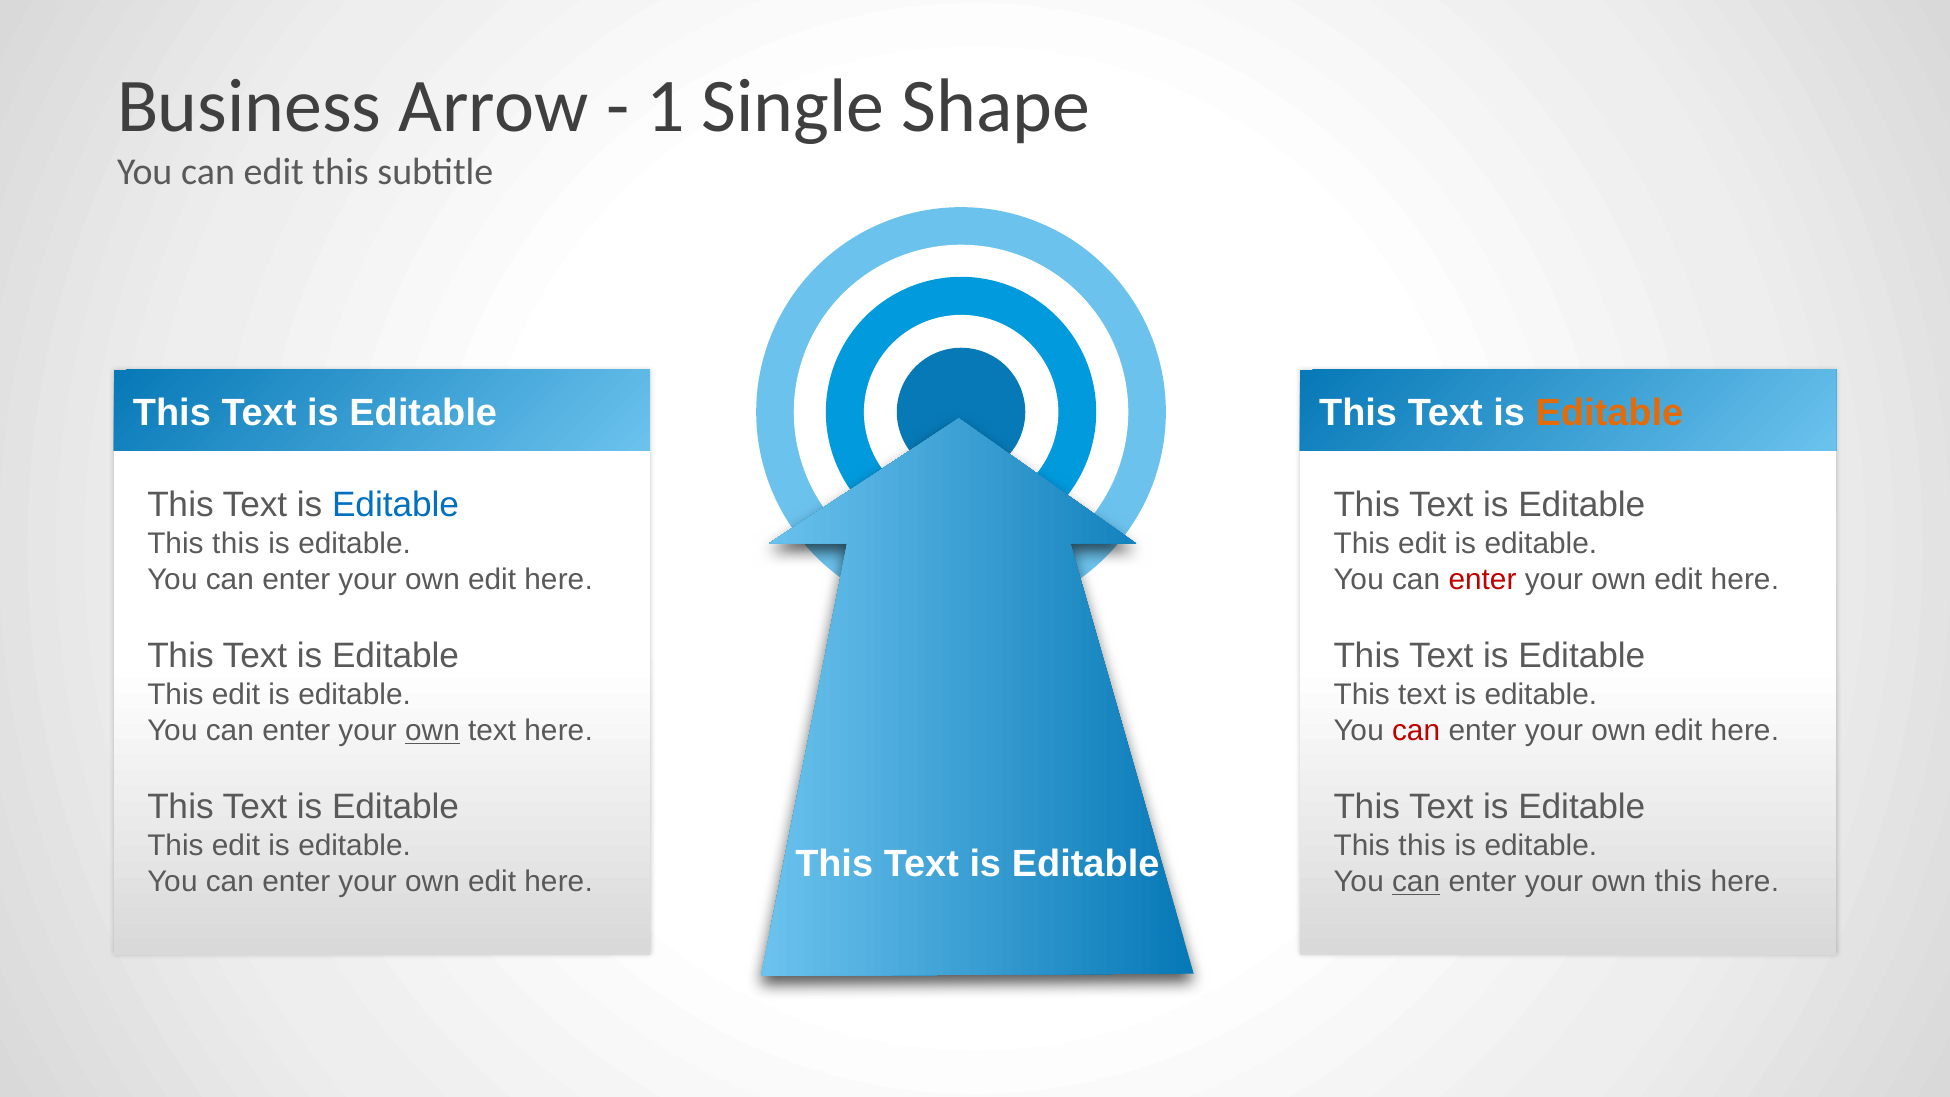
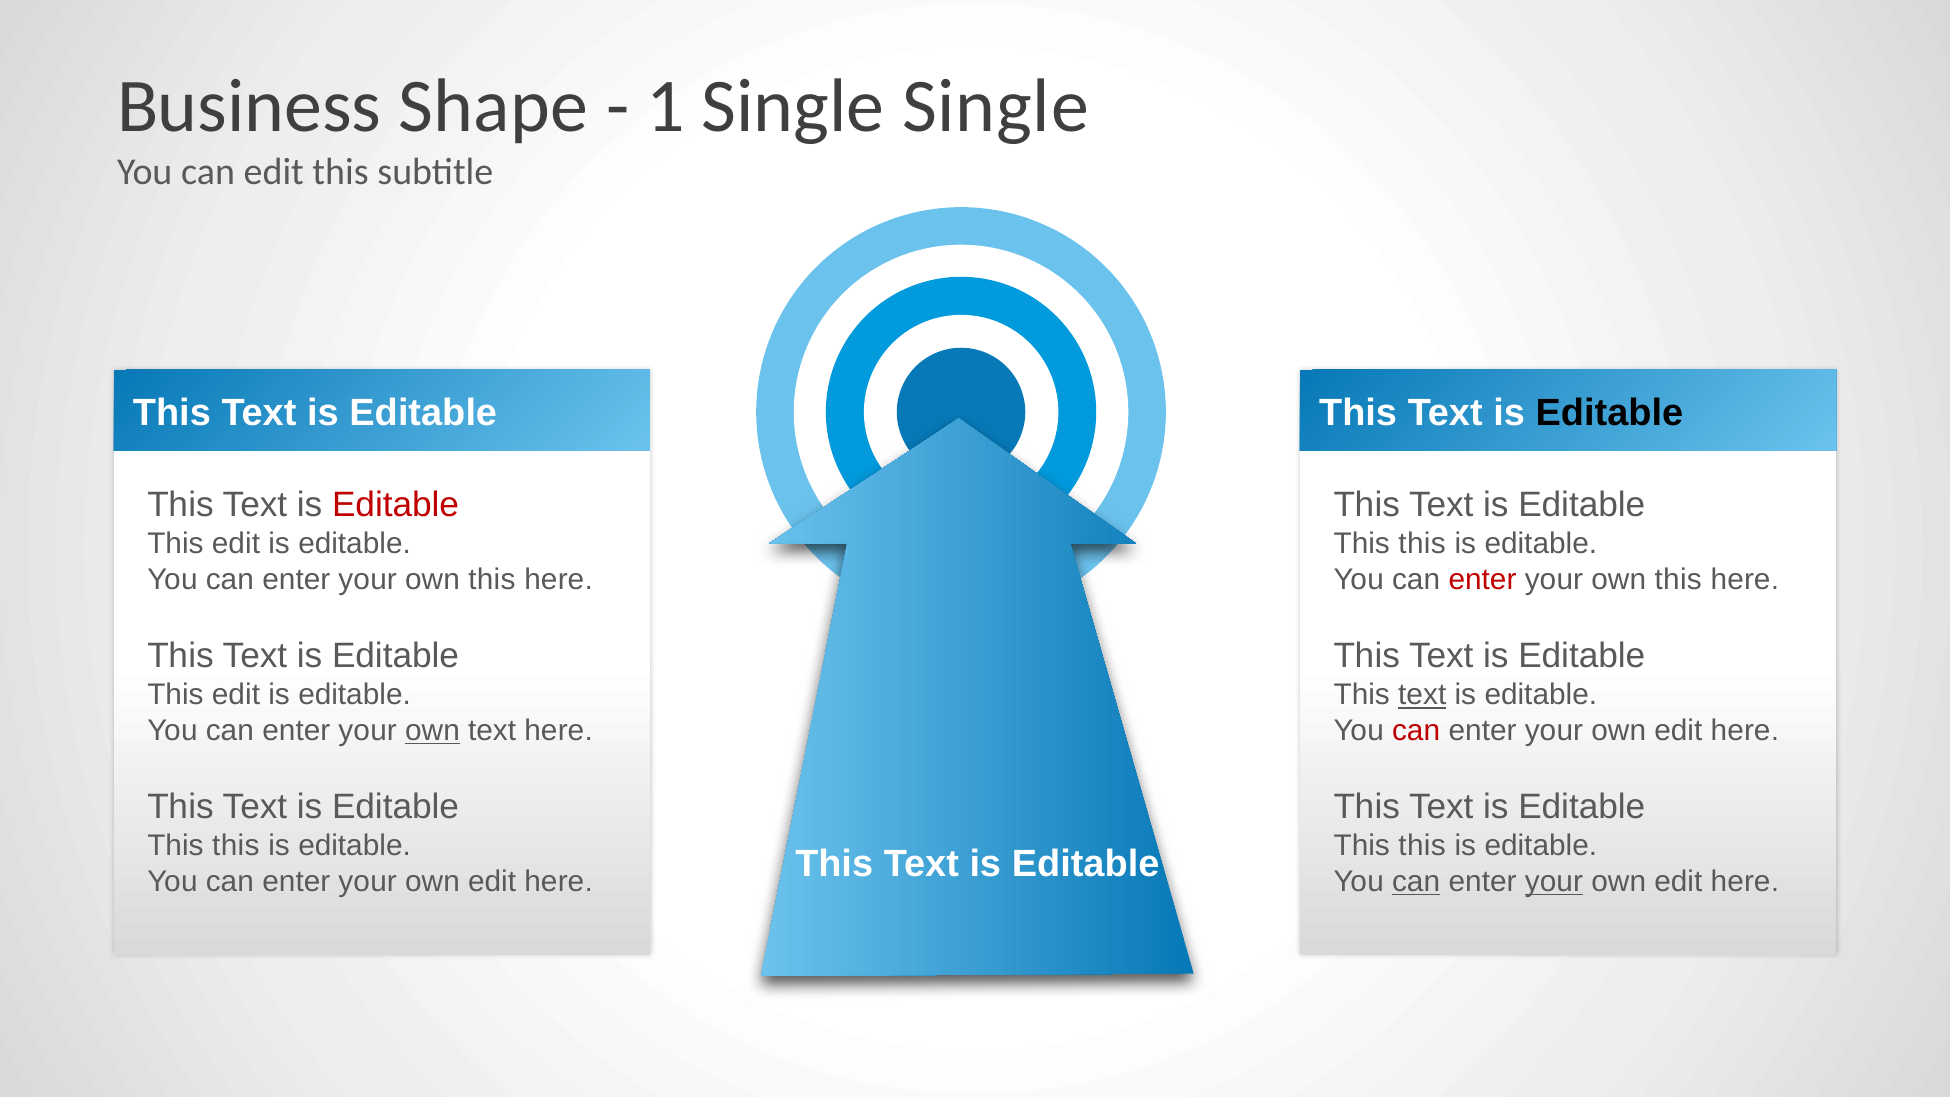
Arrow: Arrow -> Shape
Single Shape: Shape -> Single
Editable at (1609, 413) colour: orange -> black
Editable at (396, 505) colour: blue -> red
this at (236, 544): this -> edit
edit at (1422, 544): edit -> this
edit at (492, 579): edit -> this
edit at (1678, 579): edit -> this
text at (1422, 695) underline: none -> present
edit at (236, 846): edit -> this
your at (1554, 882) underline: none -> present
this at (1678, 882): this -> edit
